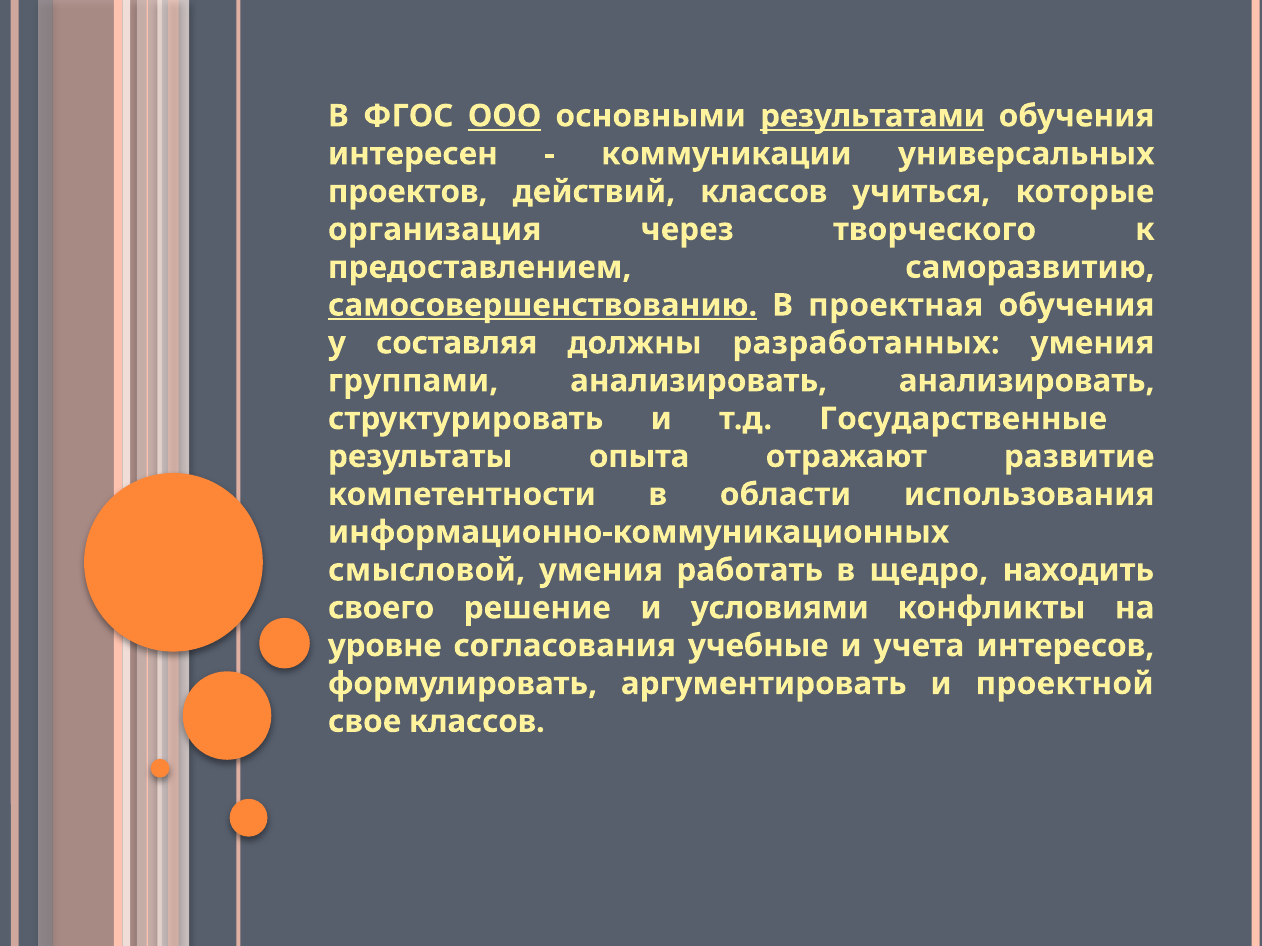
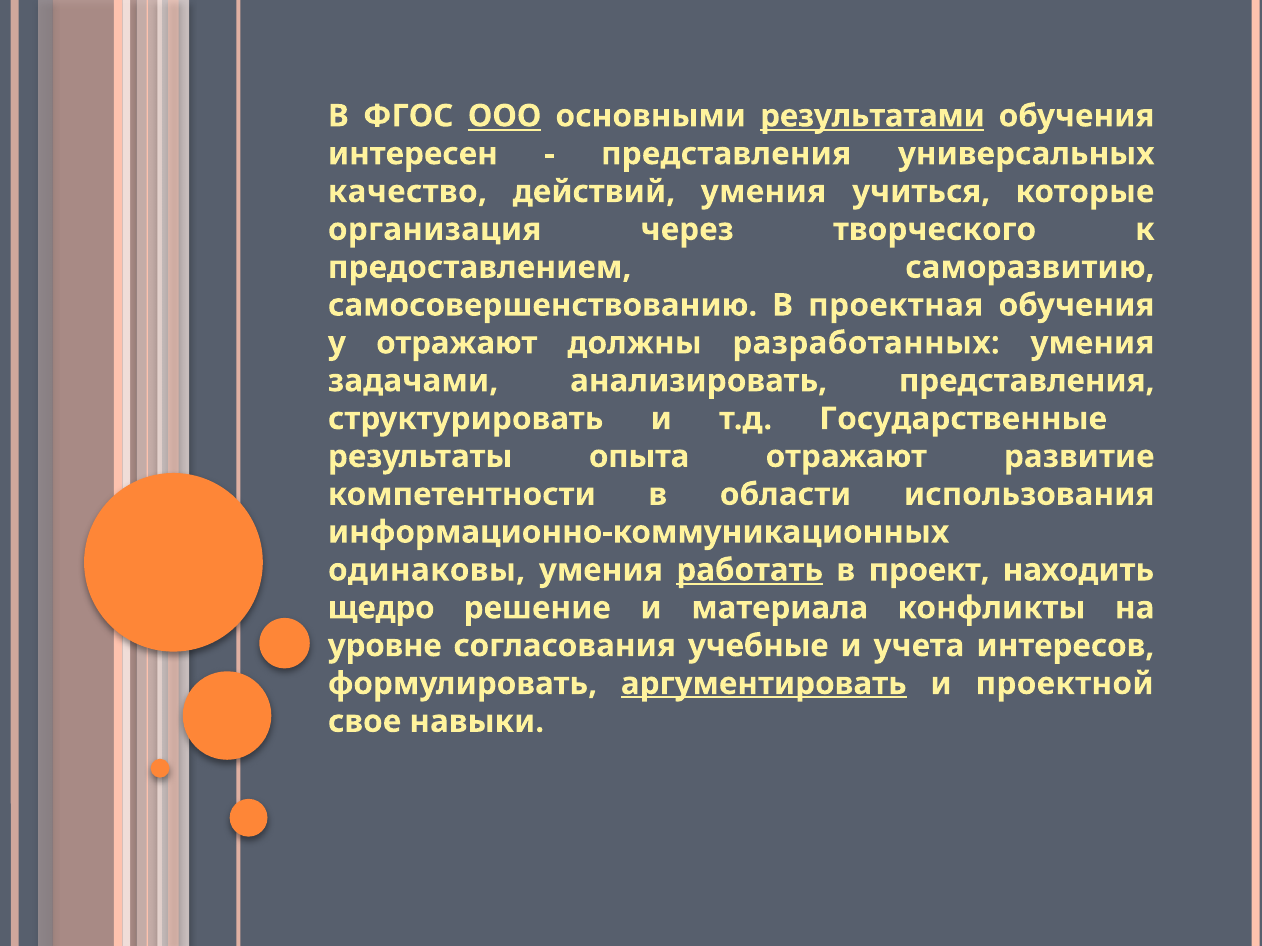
коммуникации at (726, 154): коммуникации -> представления
проектов: проектов -> качество
действий классов: классов -> умения
самосовершенствованию underline: present -> none
у составляя: составляя -> отражают
группами: группами -> задачами
анализировать анализировать: анализировать -> представления
смысловой: смысловой -> одинаковы
работать underline: none -> present
щедро: щедро -> проект
своего: своего -> щедро
условиями: условиями -> материала
аргументировать underline: none -> present
свое классов: классов -> навыки
